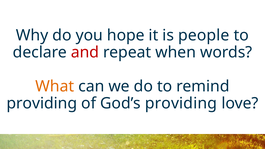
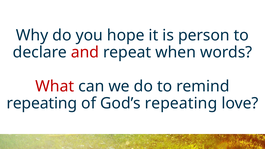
people: people -> person
What colour: orange -> red
providing at (42, 103): providing -> repeating
God’s providing: providing -> repeating
